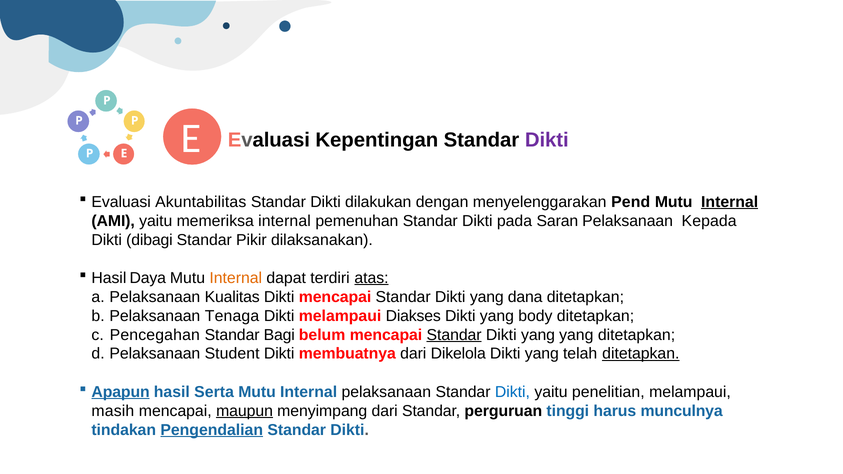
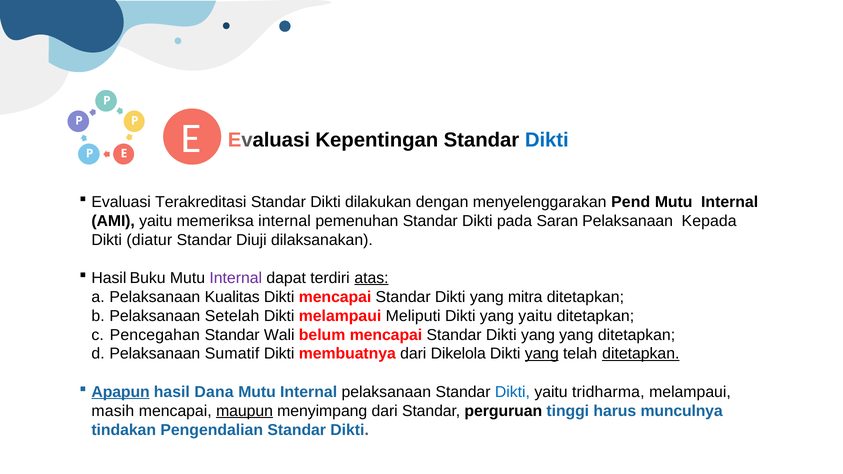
Dikti at (547, 140) colour: purple -> blue
Akuntabilitas: Akuntabilitas -> Terakreditasi
Internal at (730, 202) underline: present -> none
dibagi: dibagi -> diatur
Pikir: Pikir -> Diuji
Daya: Daya -> Buku
Internal at (236, 278) colour: orange -> purple
dana: dana -> mitra
Tenaga: Tenaga -> Setelah
Diakses: Diakses -> Meliputi
yang body: body -> yaitu
Bagi: Bagi -> Wali
Standar at (454, 335) underline: present -> none
Student: Student -> Sumatif
yang at (542, 354) underline: none -> present
Serta: Serta -> Dana
penelitian: penelitian -> tridharma
Pengendalian underline: present -> none
